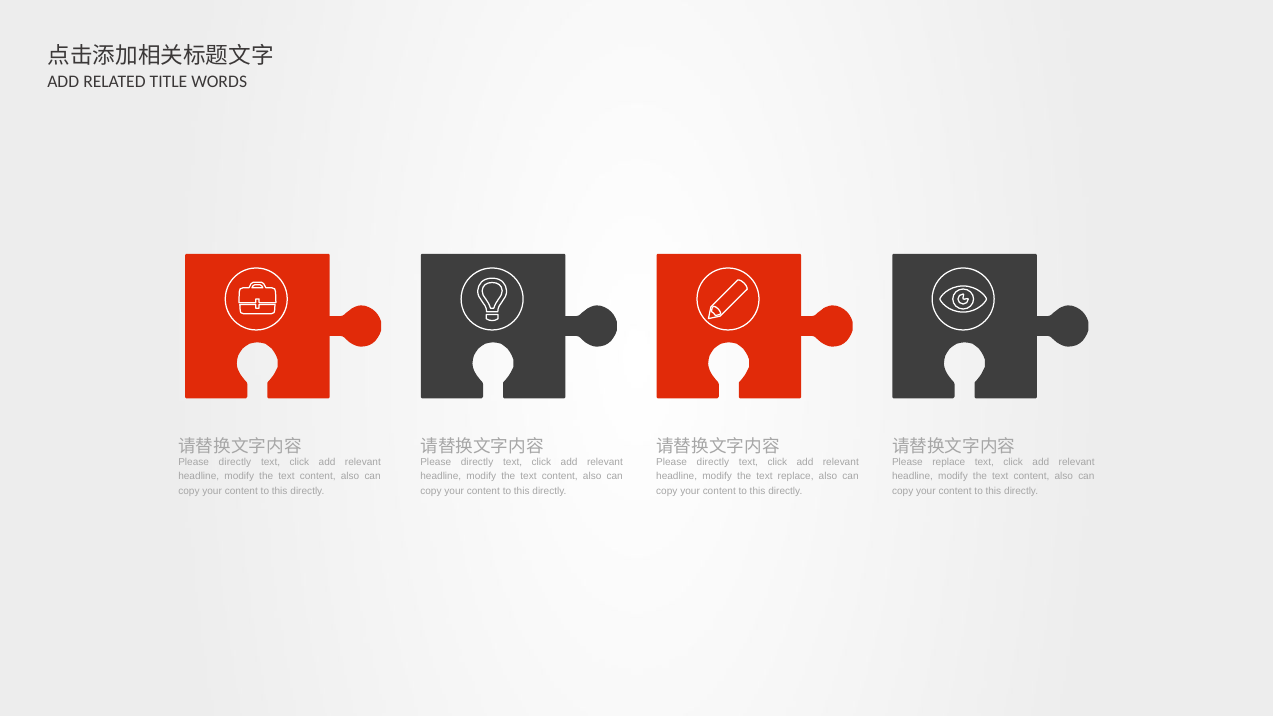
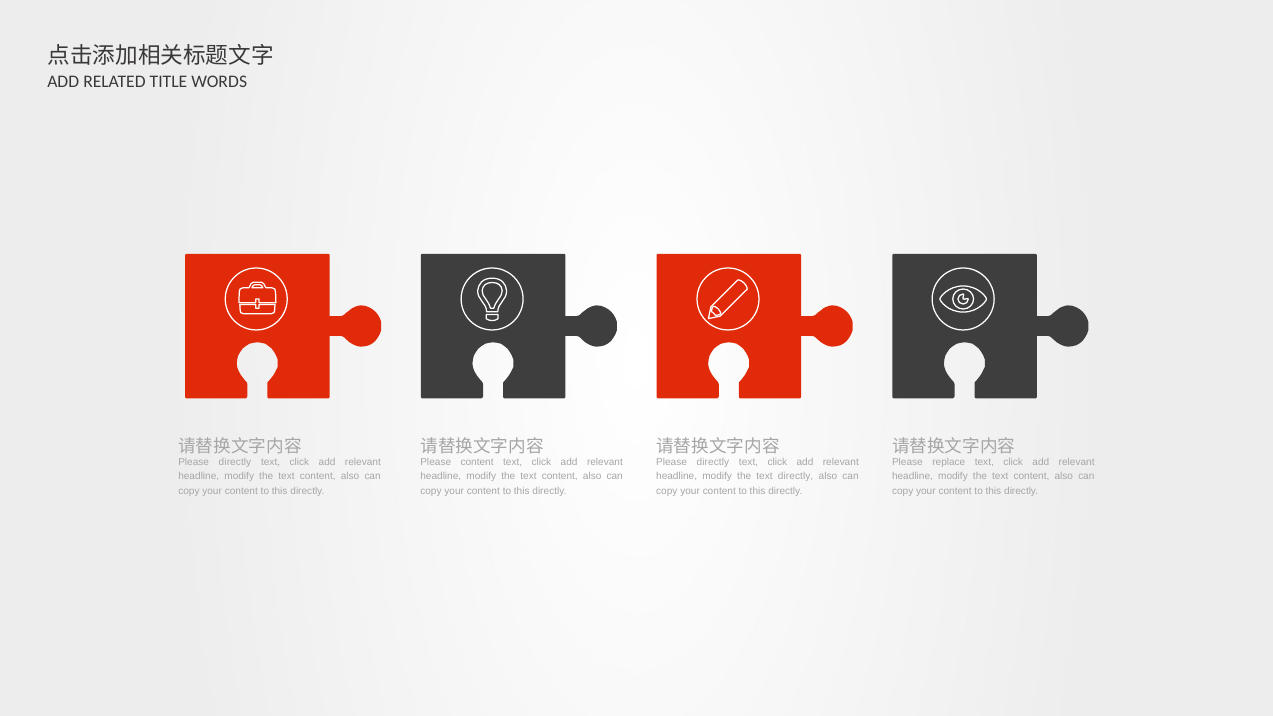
directly at (477, 462): directly -> content
text replace: replace -> directly
